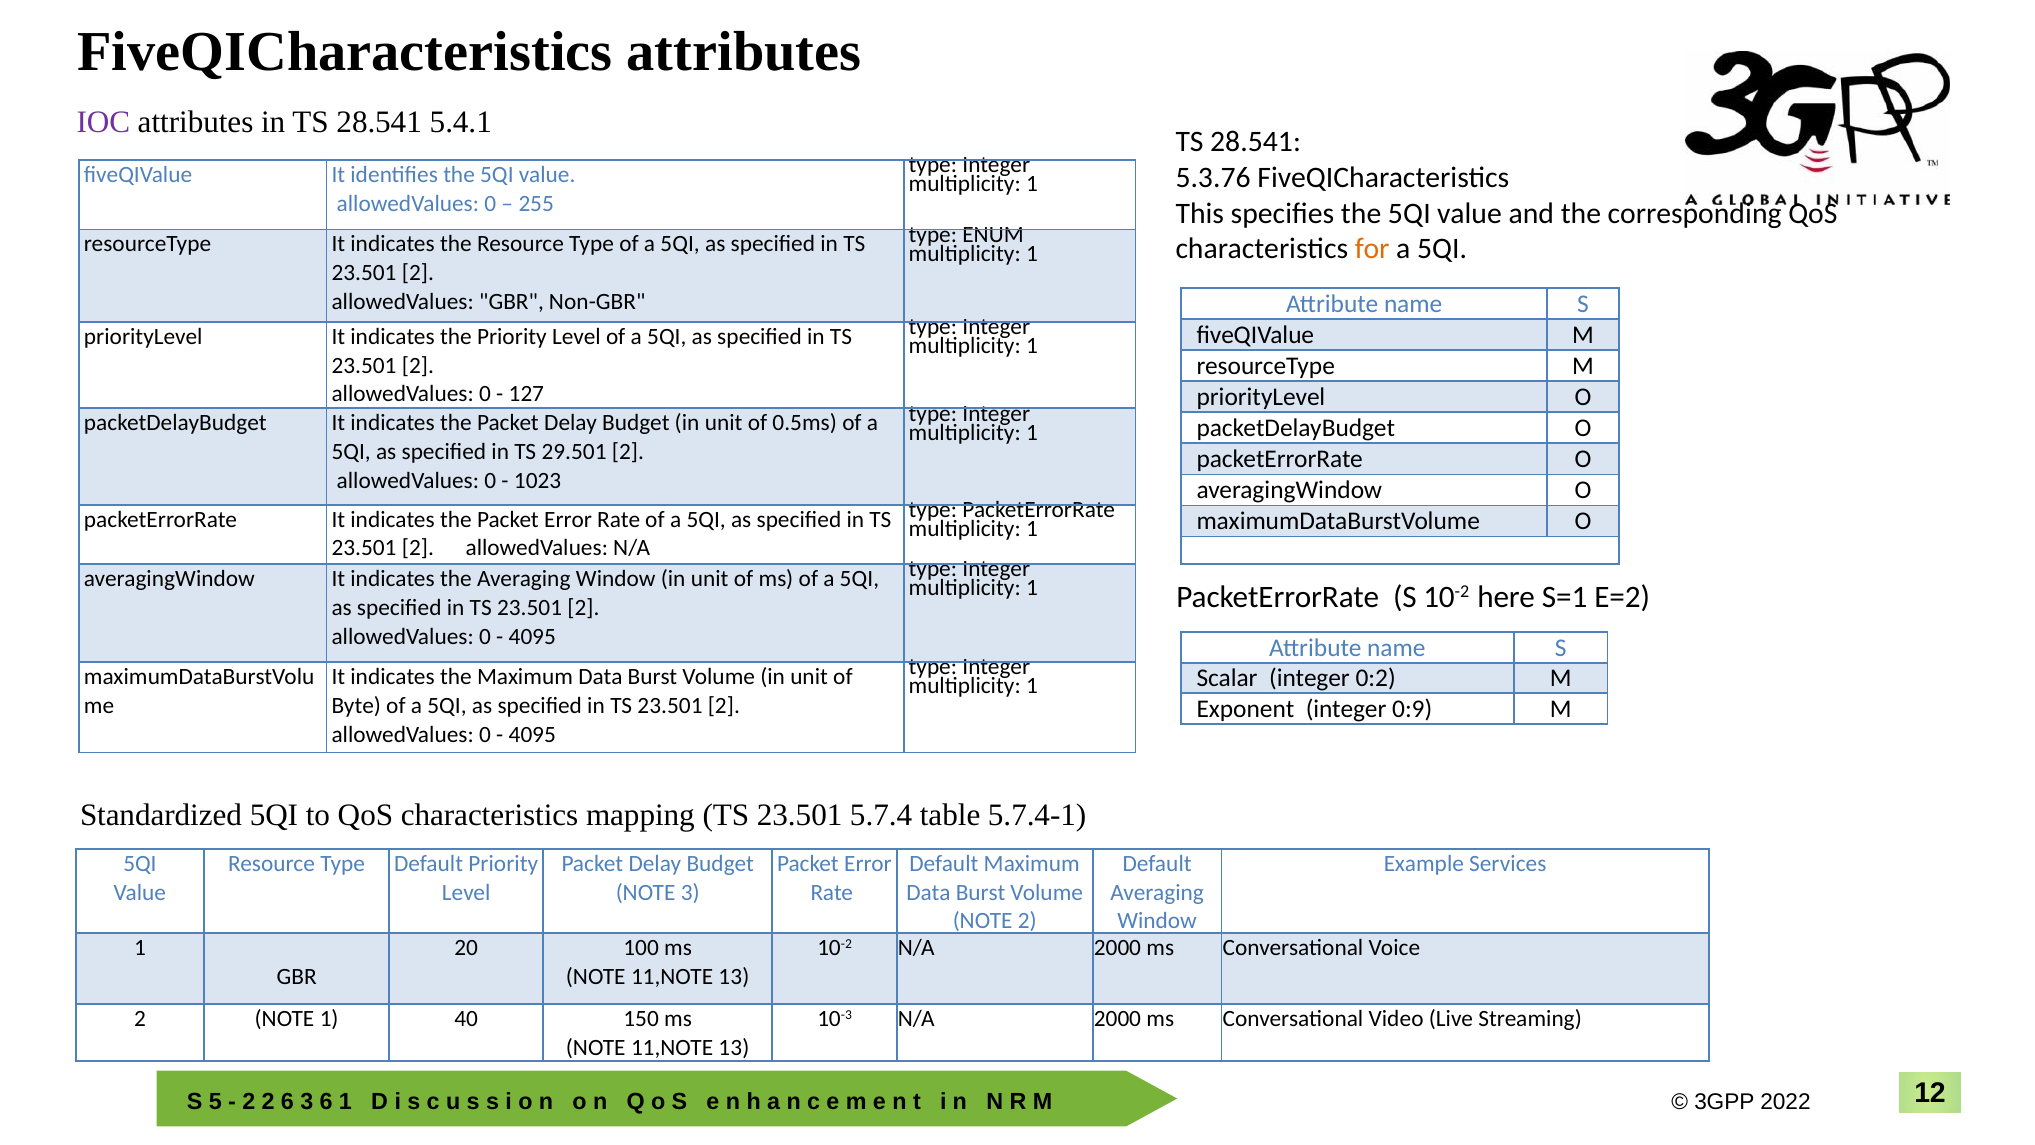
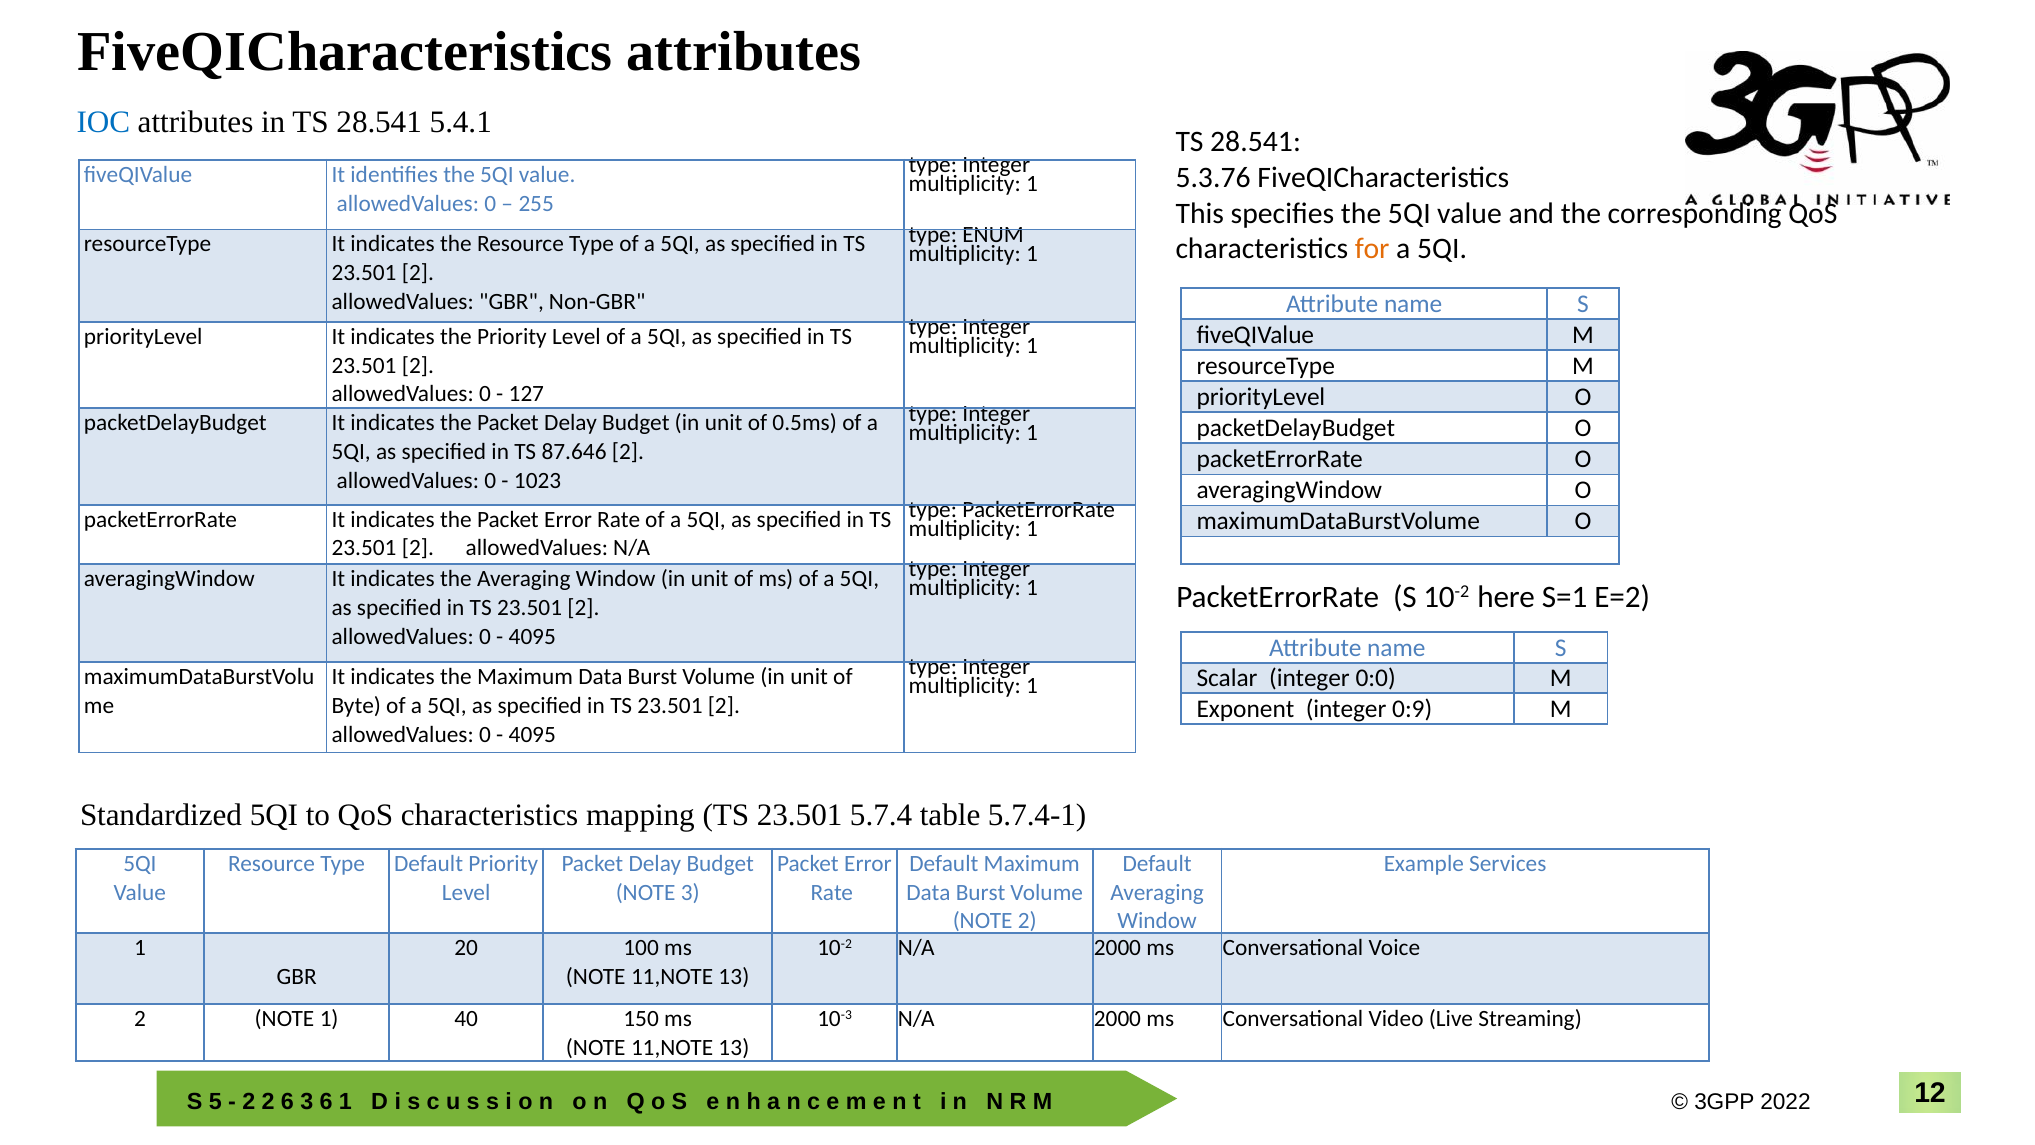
IOC colour: purple -> blue
29.501: 29.501 -> 87.646
0:2: 0:2 -> 0:0
